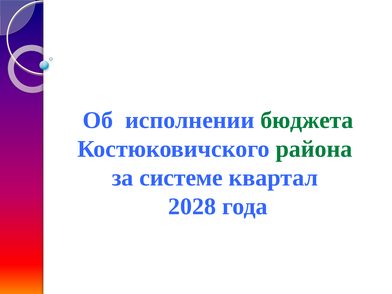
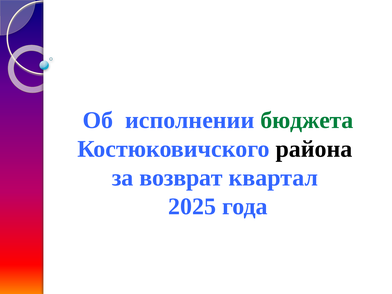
района colour: green -> black
системе: системе -> возврат
2028: 2028 -> 2025
